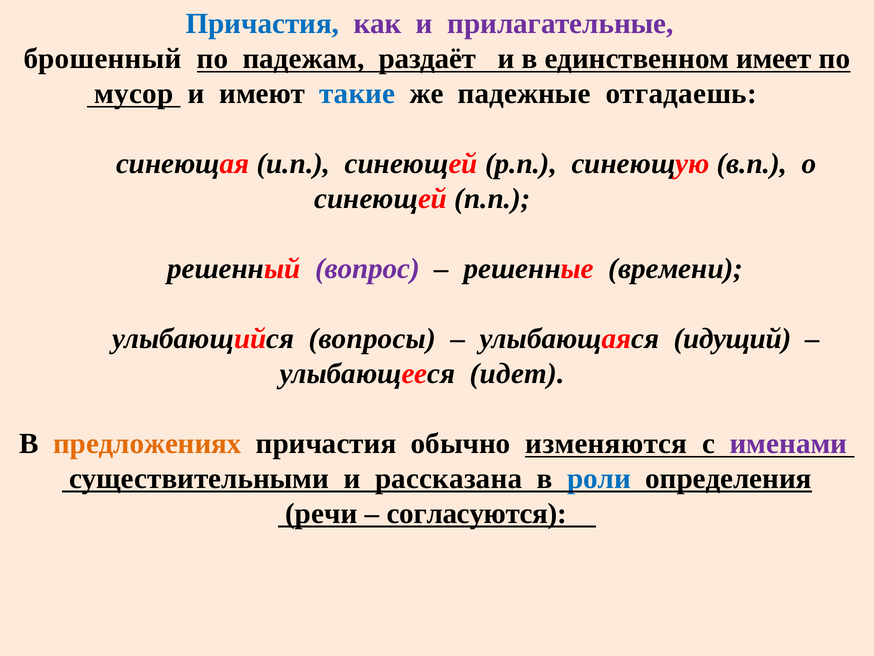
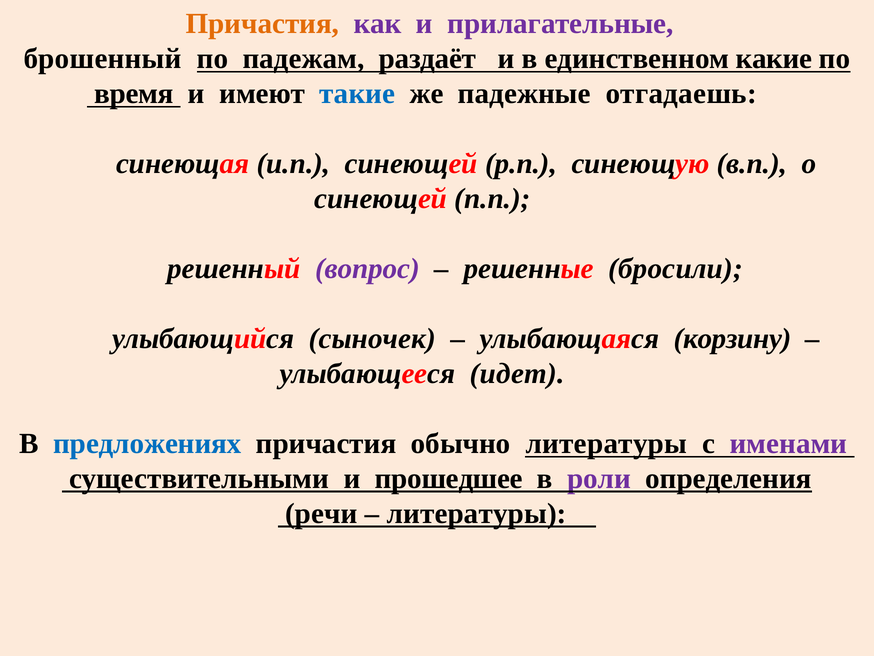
Причастия at (262, 24) colour: blue -> orange
имеет: имеет -> какие
мусор: мусор -> время
времени: времени -> бросили
вопросы: вопросы -> сыночек
идущий: идущий -> корзину
предложениях colour: orange -> blue
обычно изменяются: изменяются -> литературы
рассказана: рассказана -> прошедшее
роли colour: blue -> purple
согласуются at (477, 513): согласуются -> литературы
